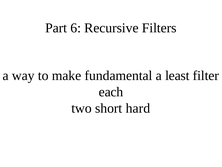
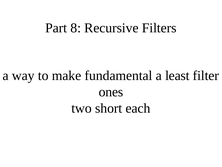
6: 6 -> 8
each: each -> ones
hard: hard -> each
